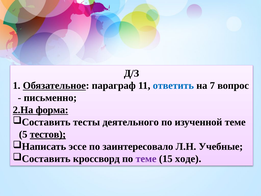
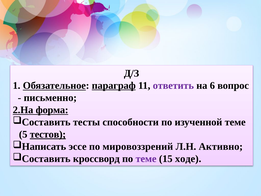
параграф underline: none -> present
ответить colour: blue -> purple
7: 7 -> 6
деятельного: деятельного -> способности
заинтересовало: заинтересовало -> мировоззрений
Учебные: Учебные -> Активно
